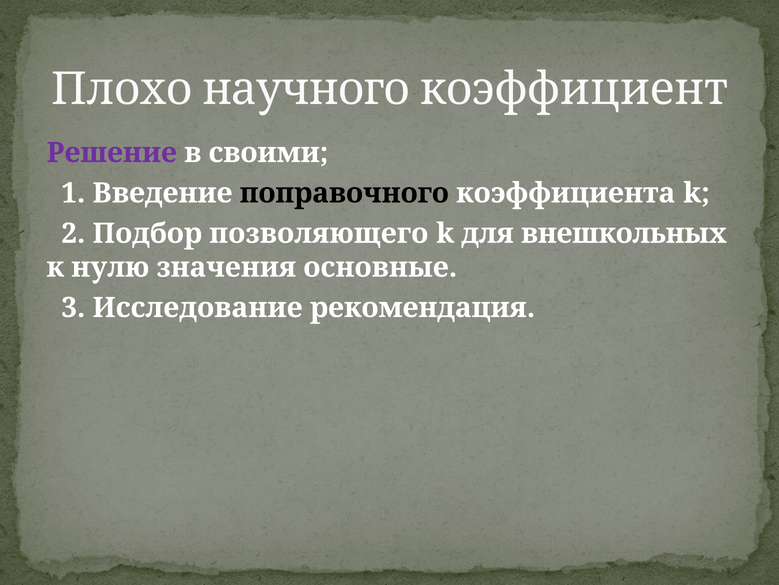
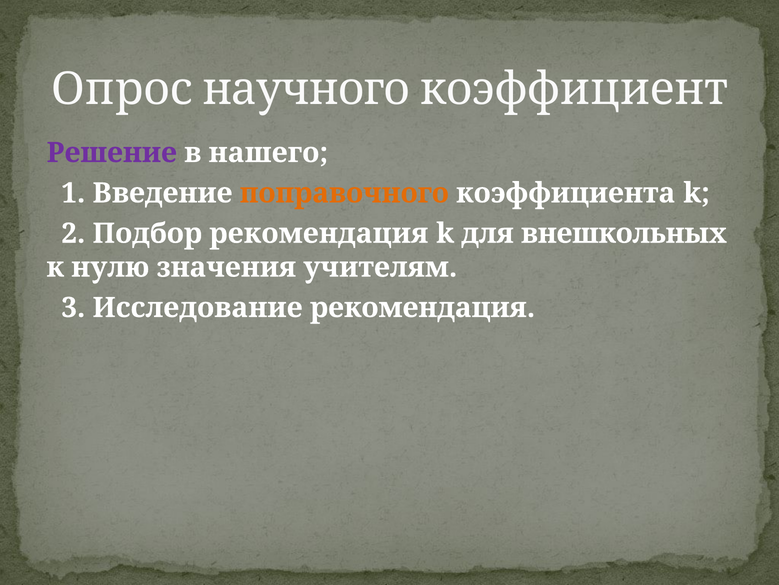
Плохо: Плохо -> Опрос
своими: своими -> нашего
поправочного colour: black -> orange
Подбор позволяющего: позволяющего -> рекомендация
основные: основные -> учителям
